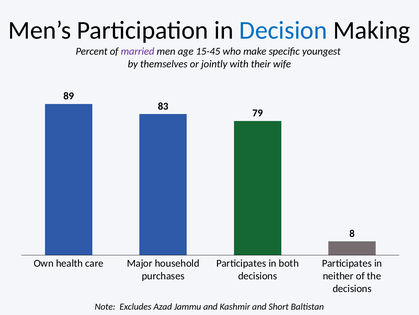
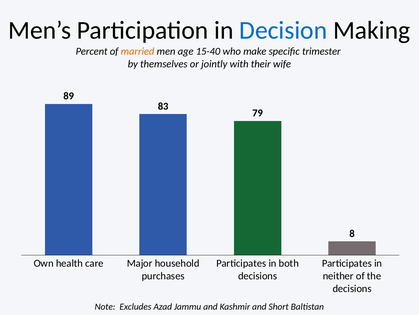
married colour: purple -> orange
15-45: 15-45 -> 15-40
youngest: youngest -> trimester
